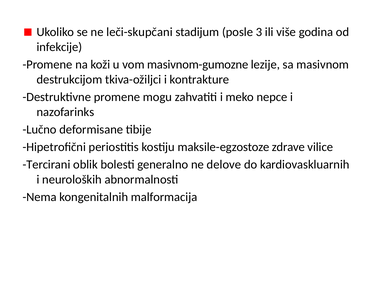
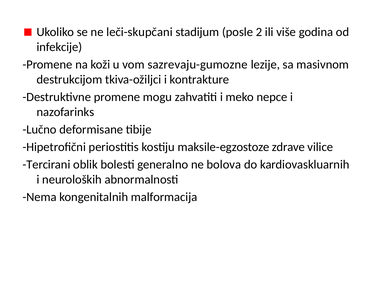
3: 3 -> 2
masivnom-gumozne: masivnom-gumozne -> sazrevaju-gumozne
delove: delove -> bolova
